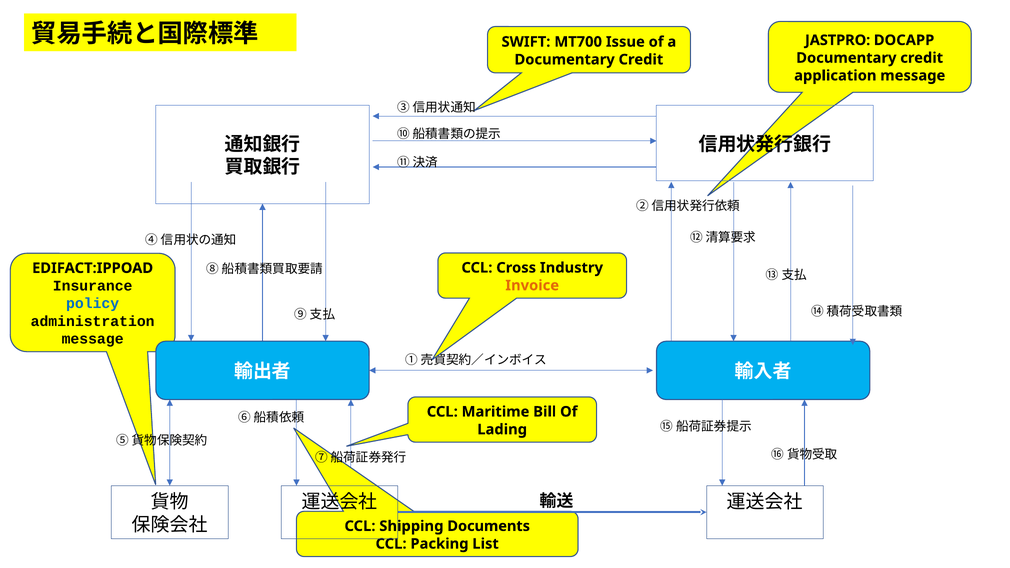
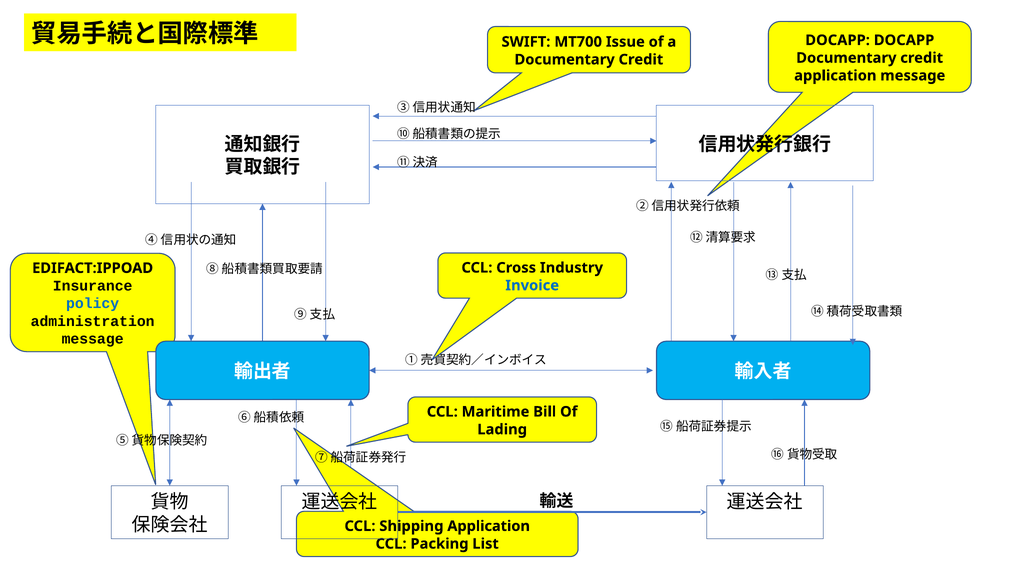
JASTPRO at (838, 40): JASTPRO -> DOCAPP
Invoice colour: orange -> blue
Shipping Documents: Documents -> Application
